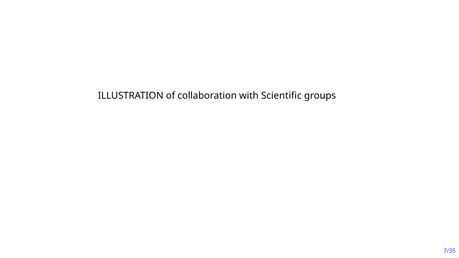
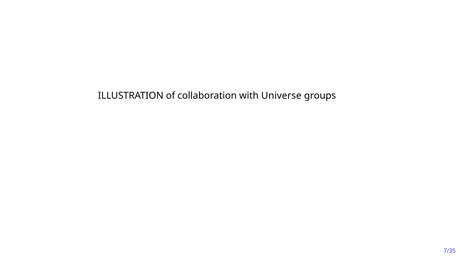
Scientific: Scientific -> Universe
